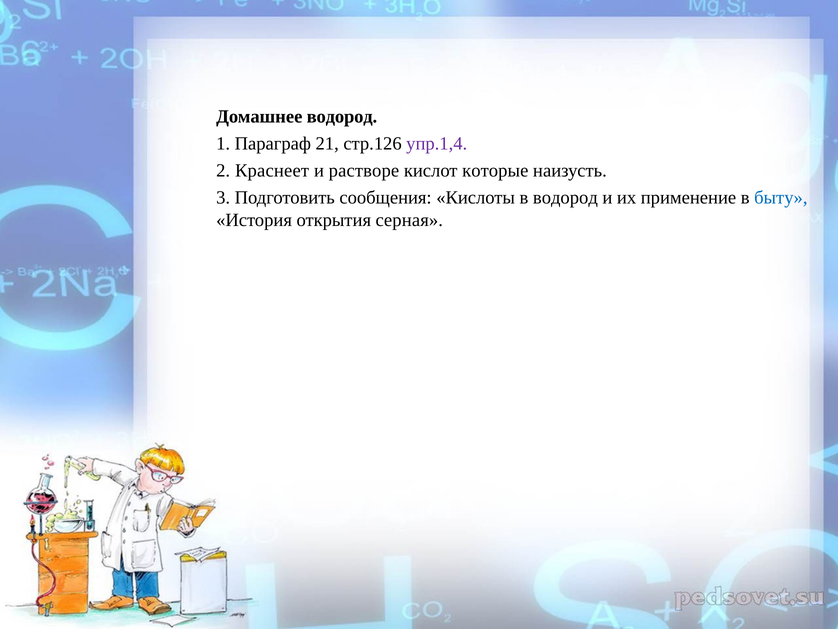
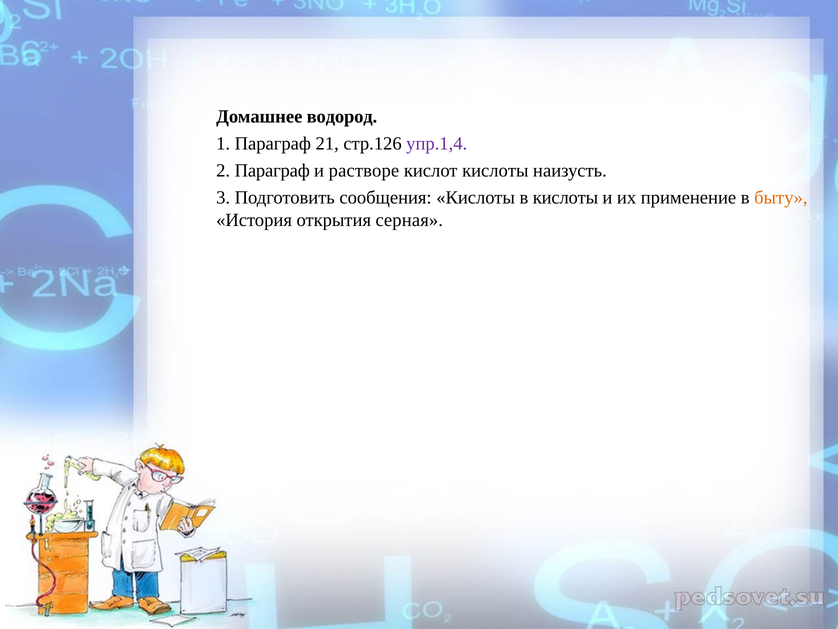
2 Краснеет: Краснеет -> Параграф
кислот которые: которые -> кислоты
в водород: водород -> кислоты
быту colour: blue -> orange
